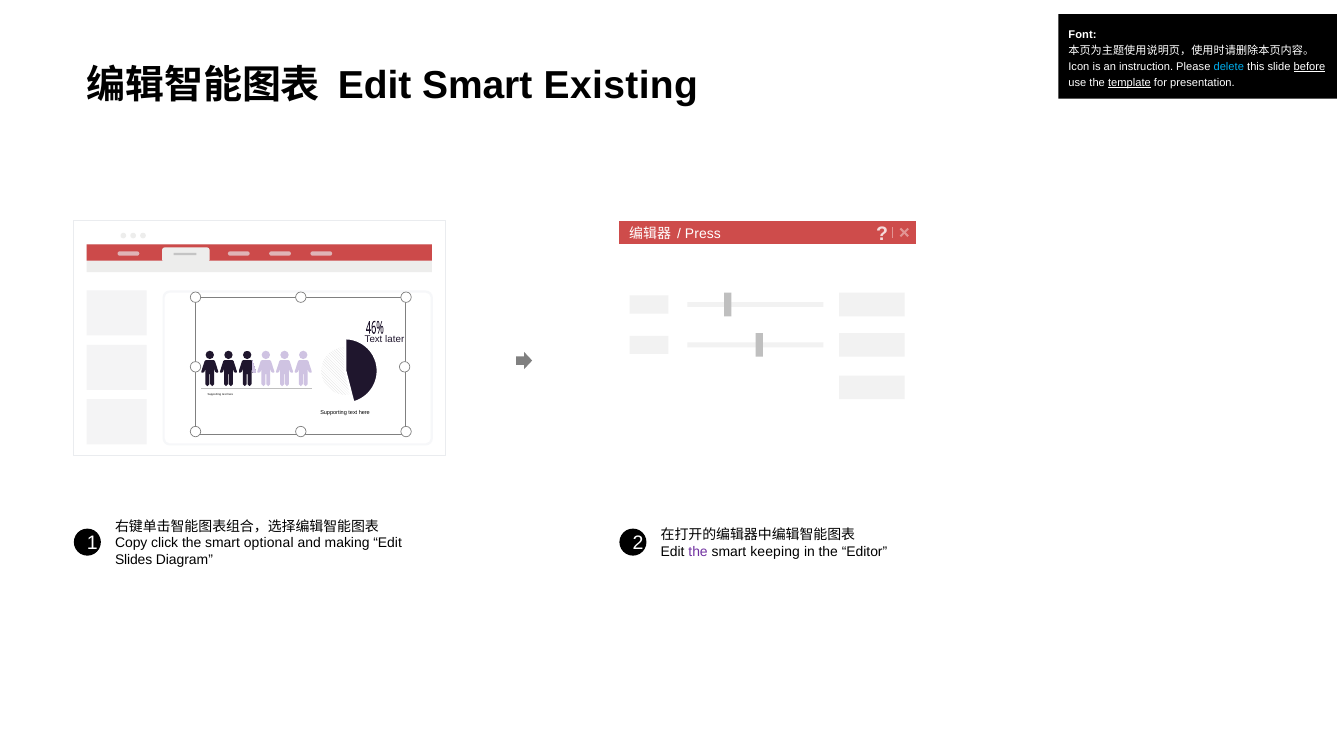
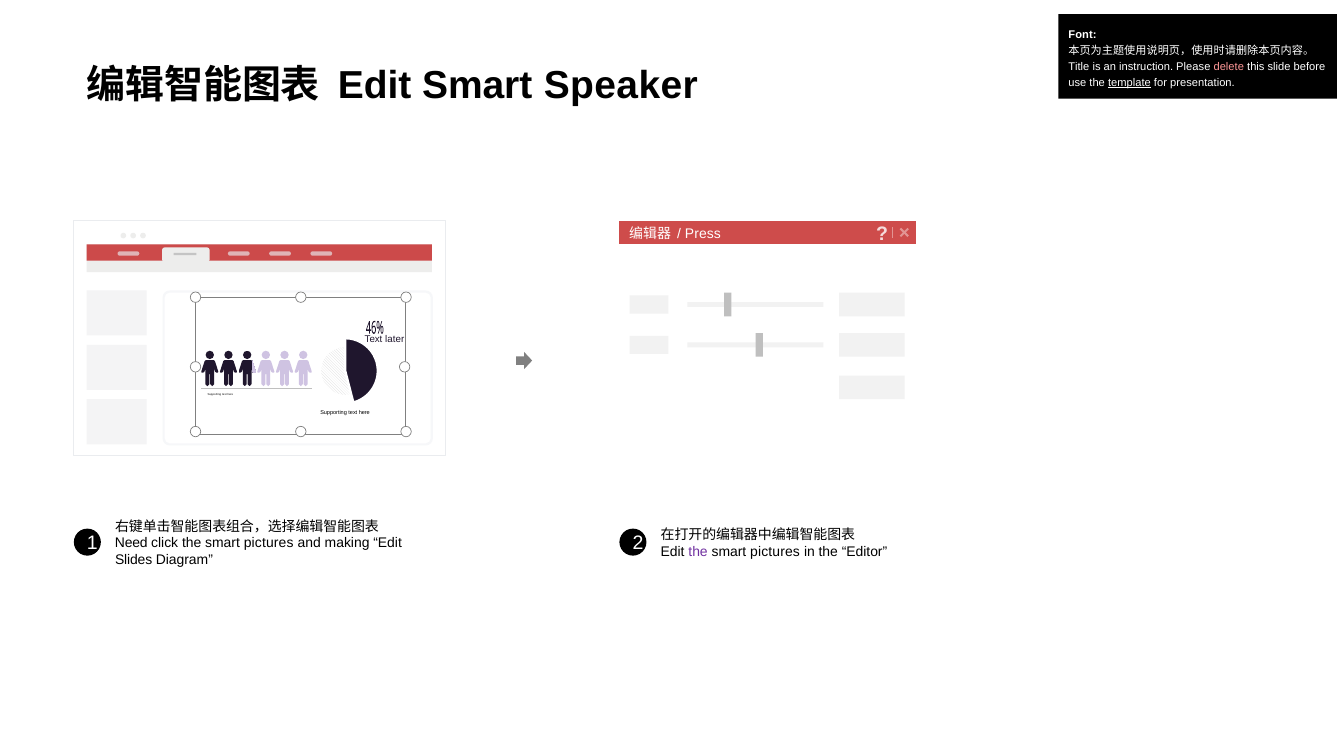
Icon: Icon -> Title
delete colour: light blue -> pink
before underline: present -> none
Existing: Existing -> Speaker
Copy: Copy -> Need
click the smart optional: optional -> pictures
keeping at (775, 552): keeping -> pictures
